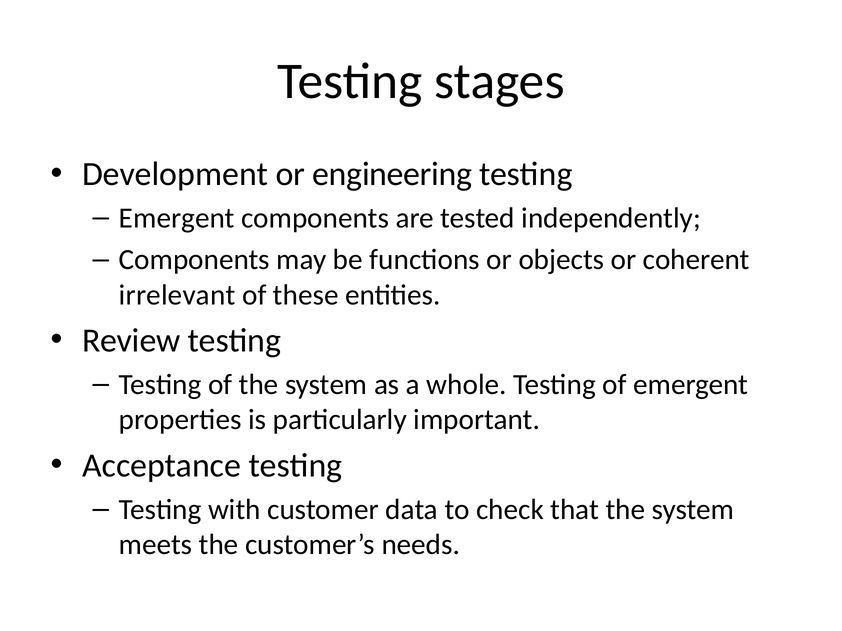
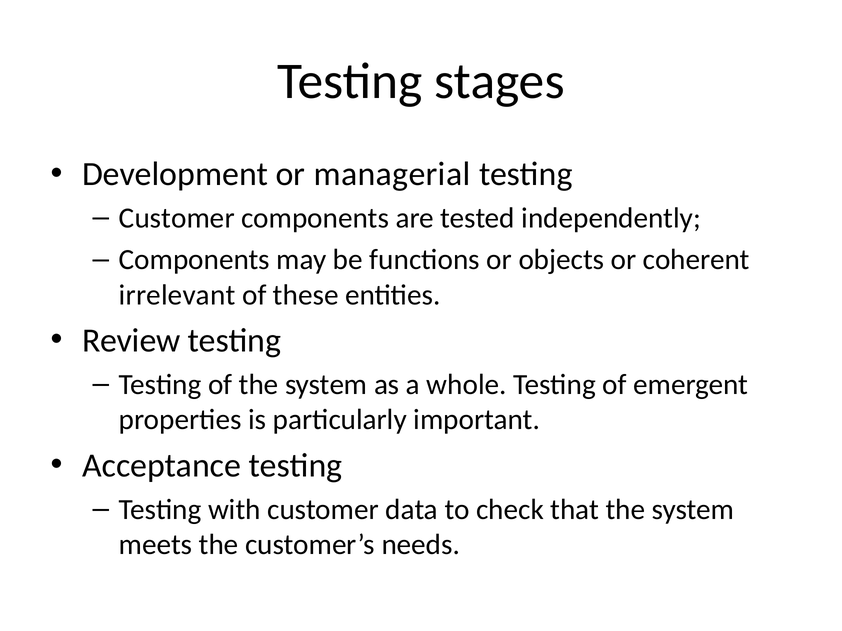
engineering: engineering -> managerial
Emergent at (177, 218): Emergent -> Customer
